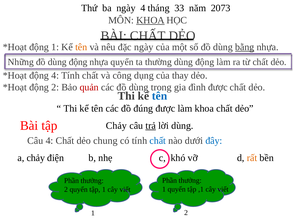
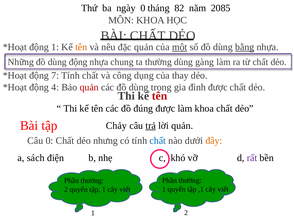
ngày 4: 4 -> 0
33: 33 -> 82
2073: 2073 -> 2085
KHOA at (150, 20) underline: present -> none
đặc ngày: ngày -> quản
một underline: none -> present
nhựa quyển: quyển -> chung
thường dùng động: động -> gàng
động 4: 4 -> 7
động 2: 2 -> 4
tên at (160, 96) colour: blue -> red
lời dùng: dùng -> quản
Câu 4: 4 -> 0
chung: chung -> nhưng
đây colour: blue -> orange
a chảy: chảy -> sách
rất colour: orange -> purple
